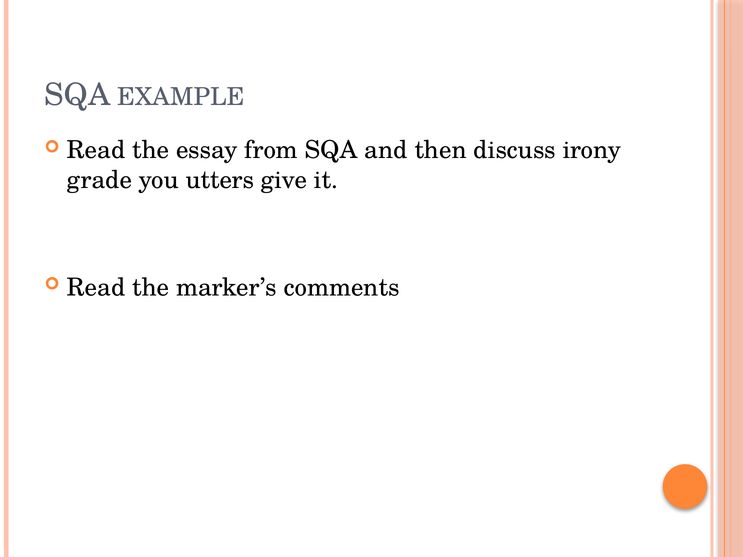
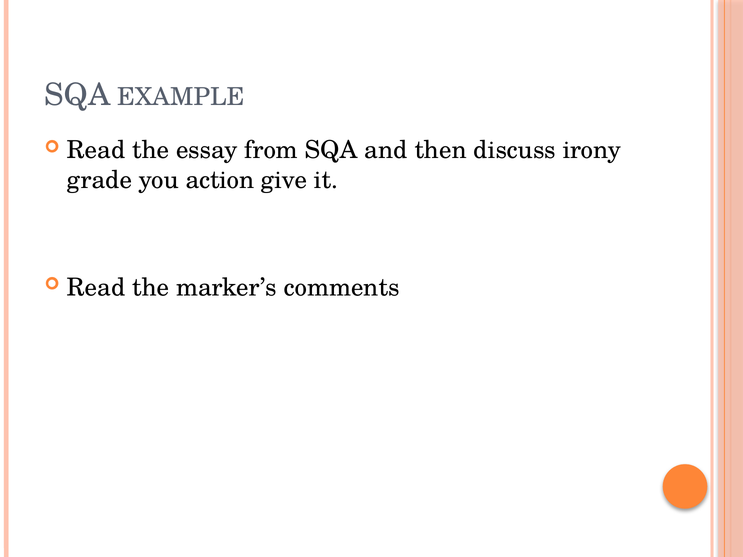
utters: utters -> action
